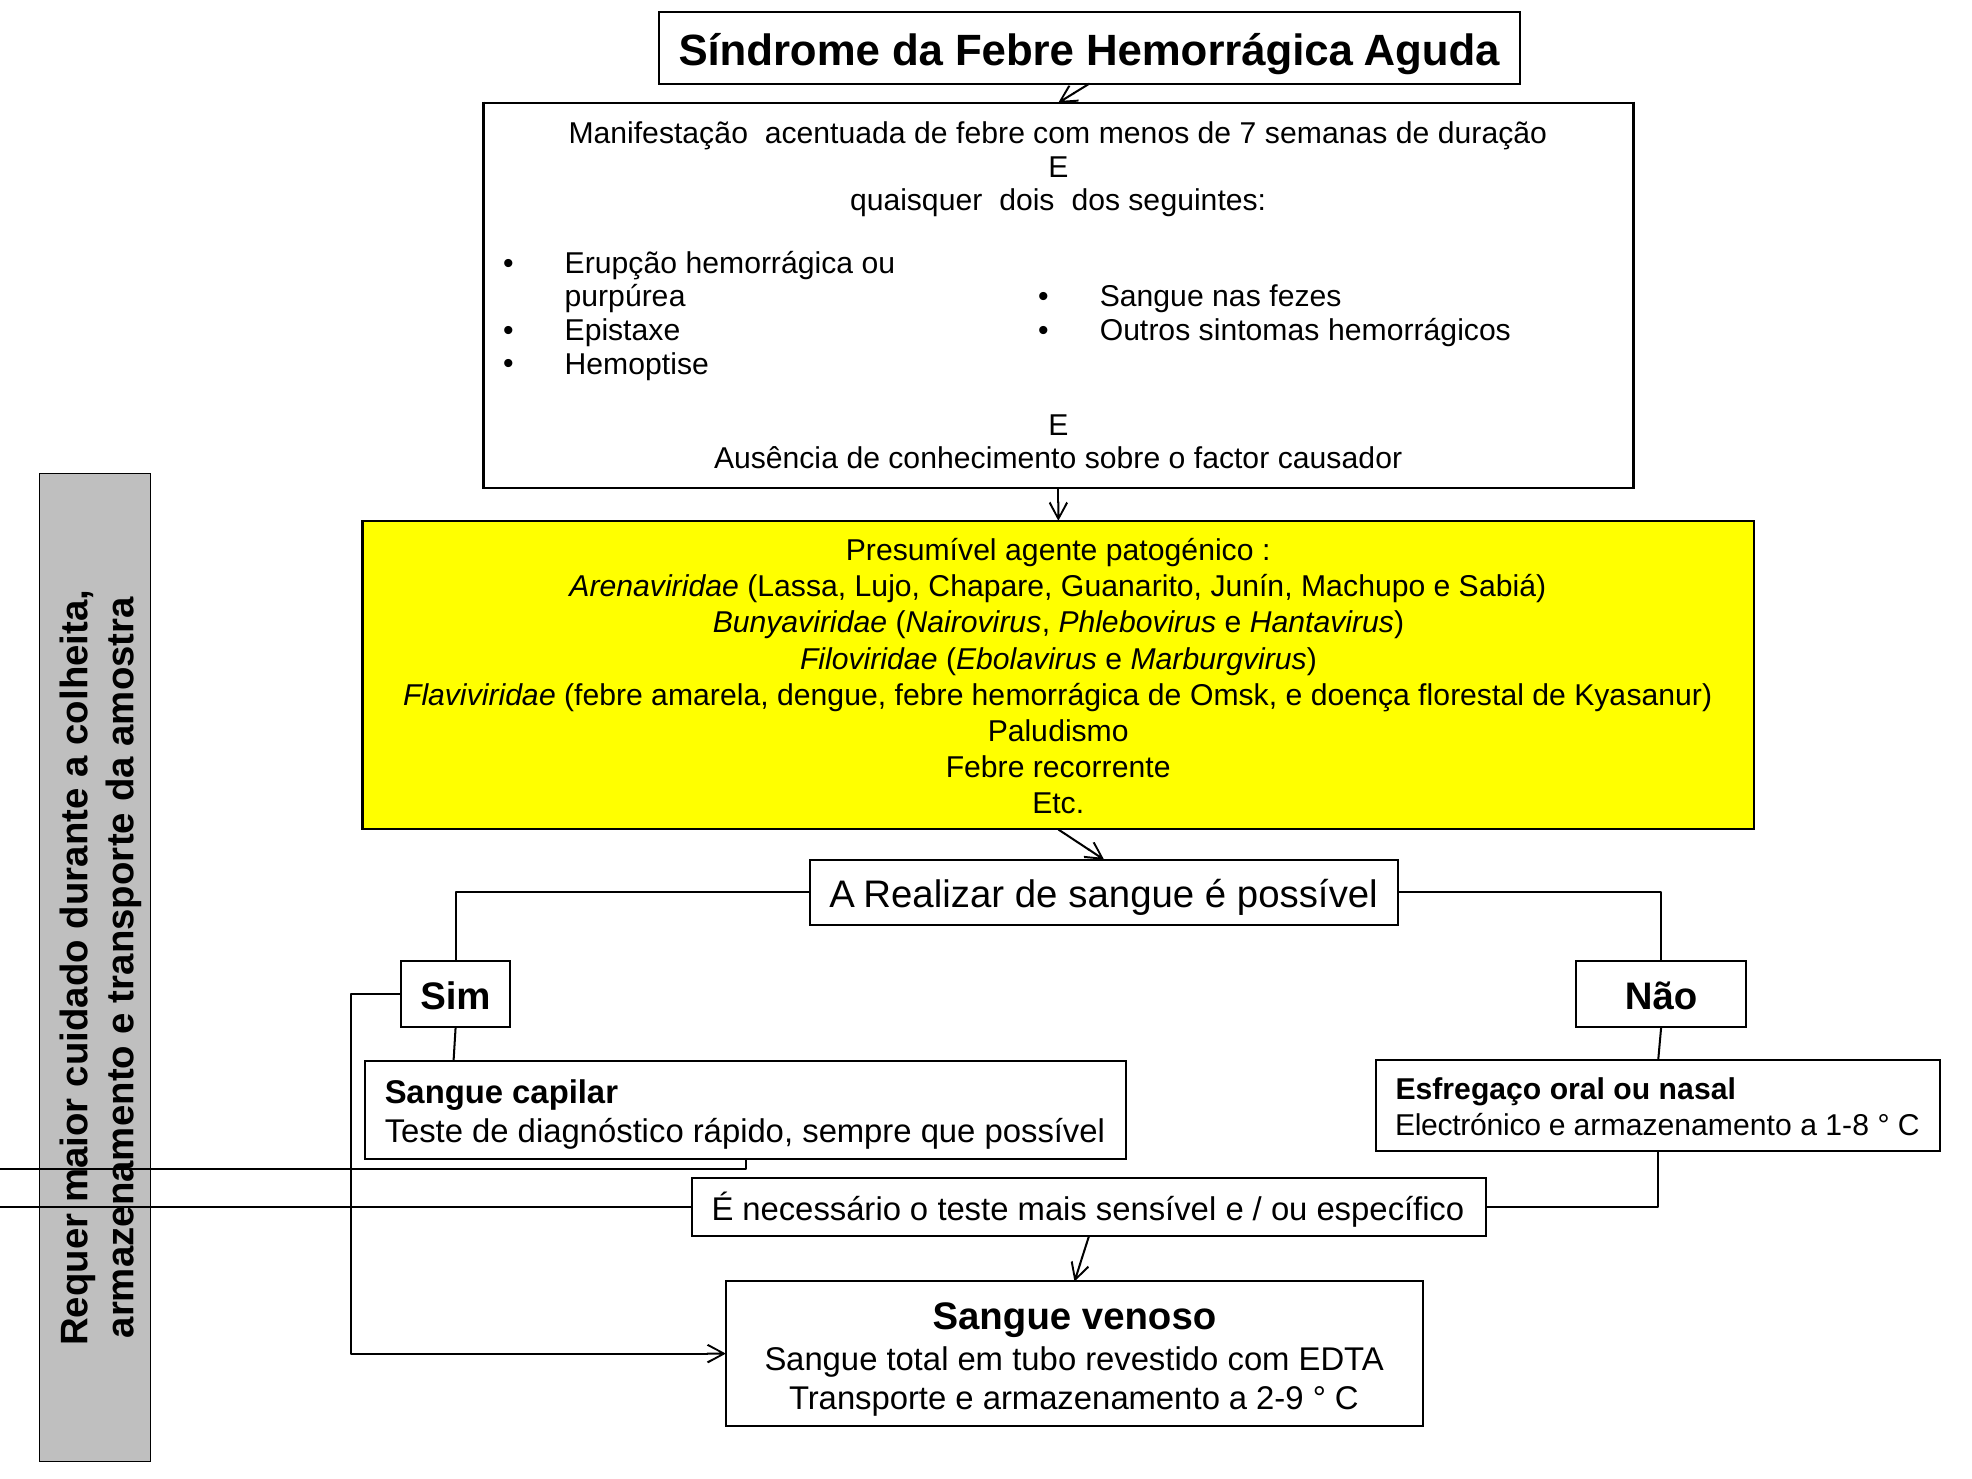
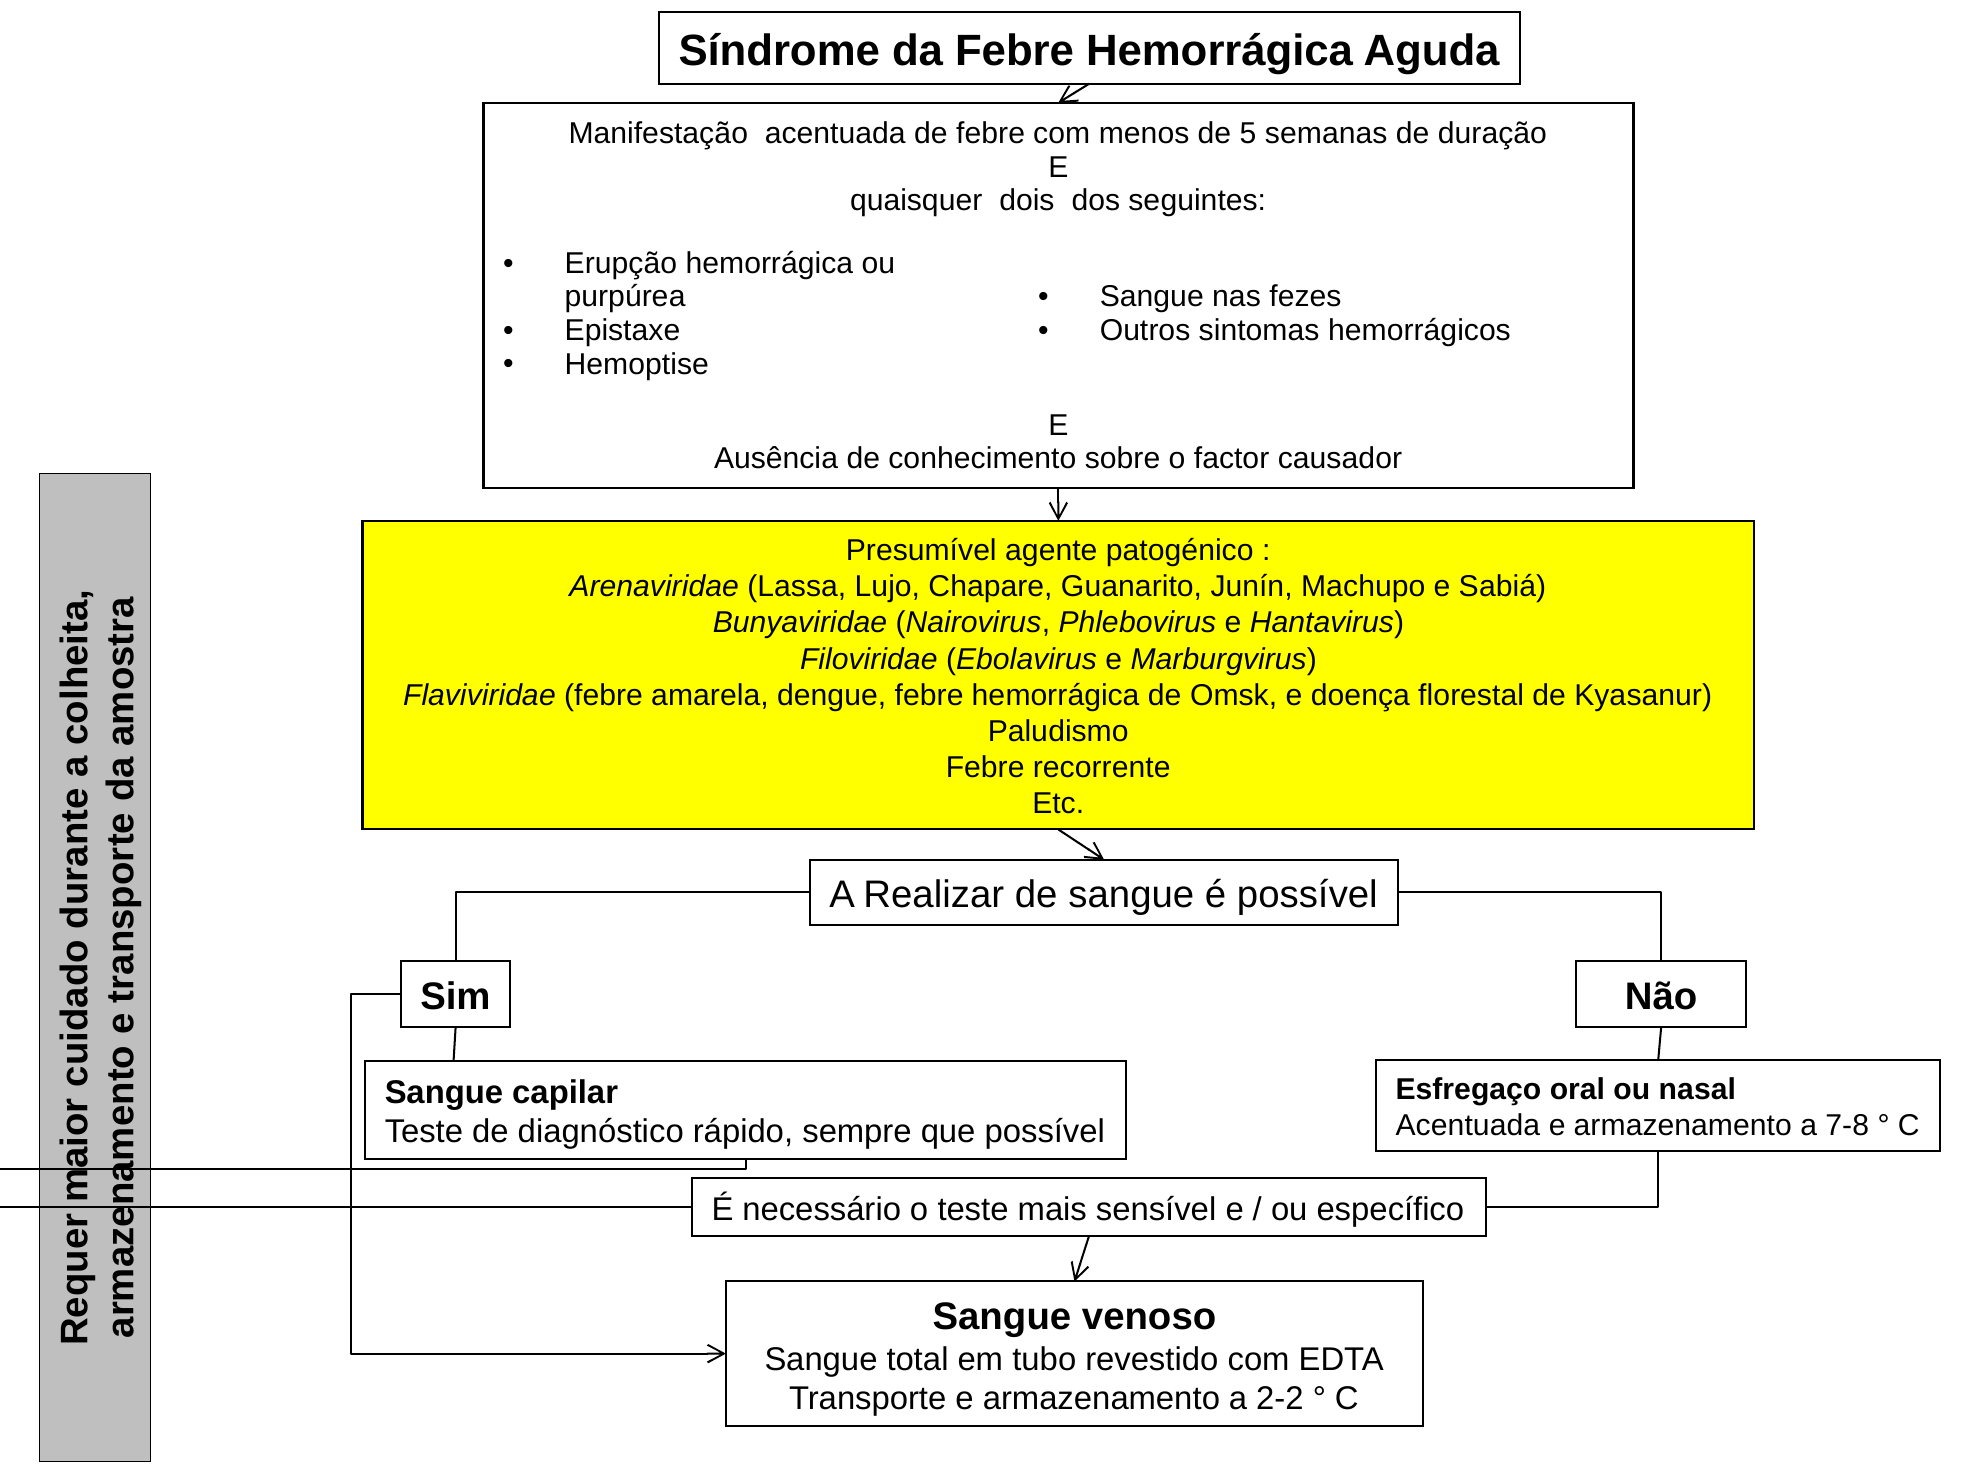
7: 7 -> 5
Electrónico at (1468, 1126): Electrónico -> Acentuada
1-8: 1-8 -> 7-8
2-9: 2-9 -> 2-2
